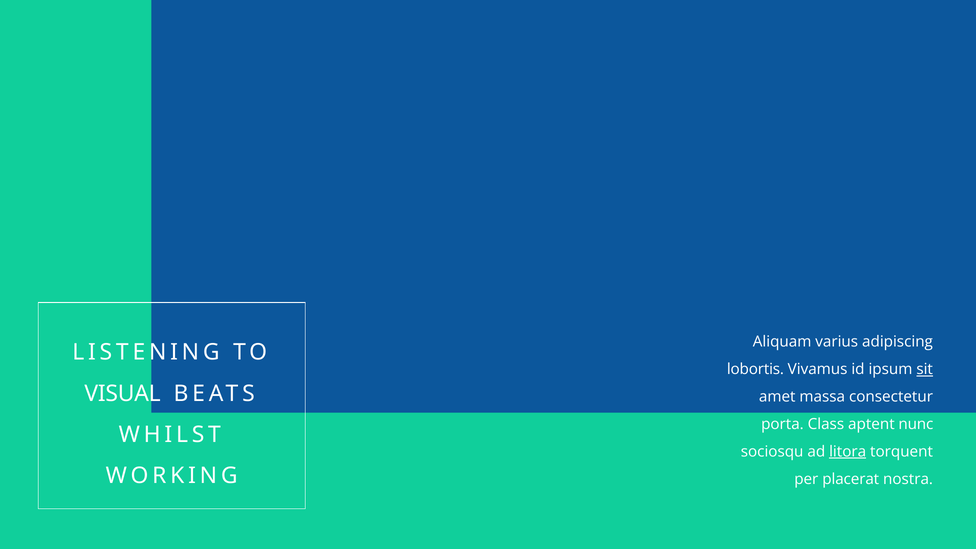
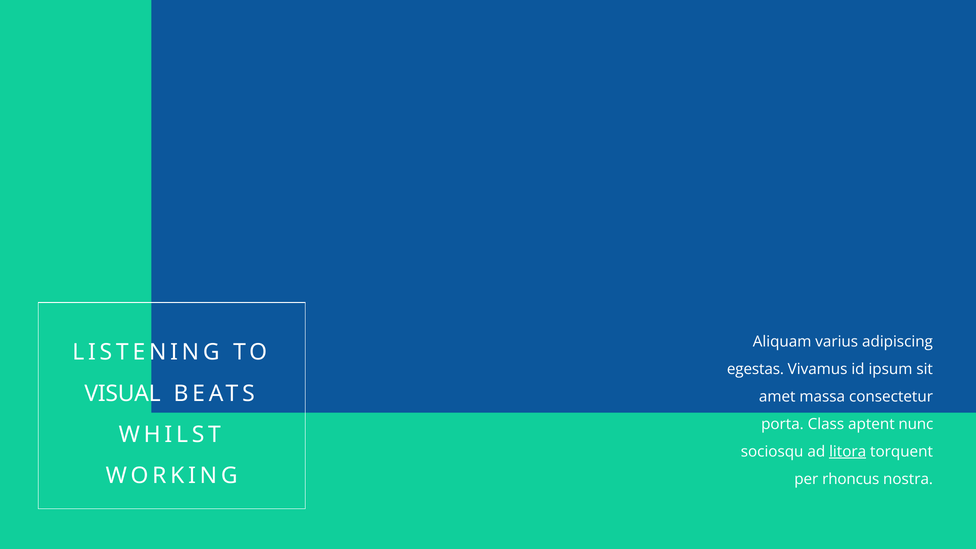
lobortis: lobortis -> egestas
sit underline: present -> none
placerat: placerat -> rhoncus
